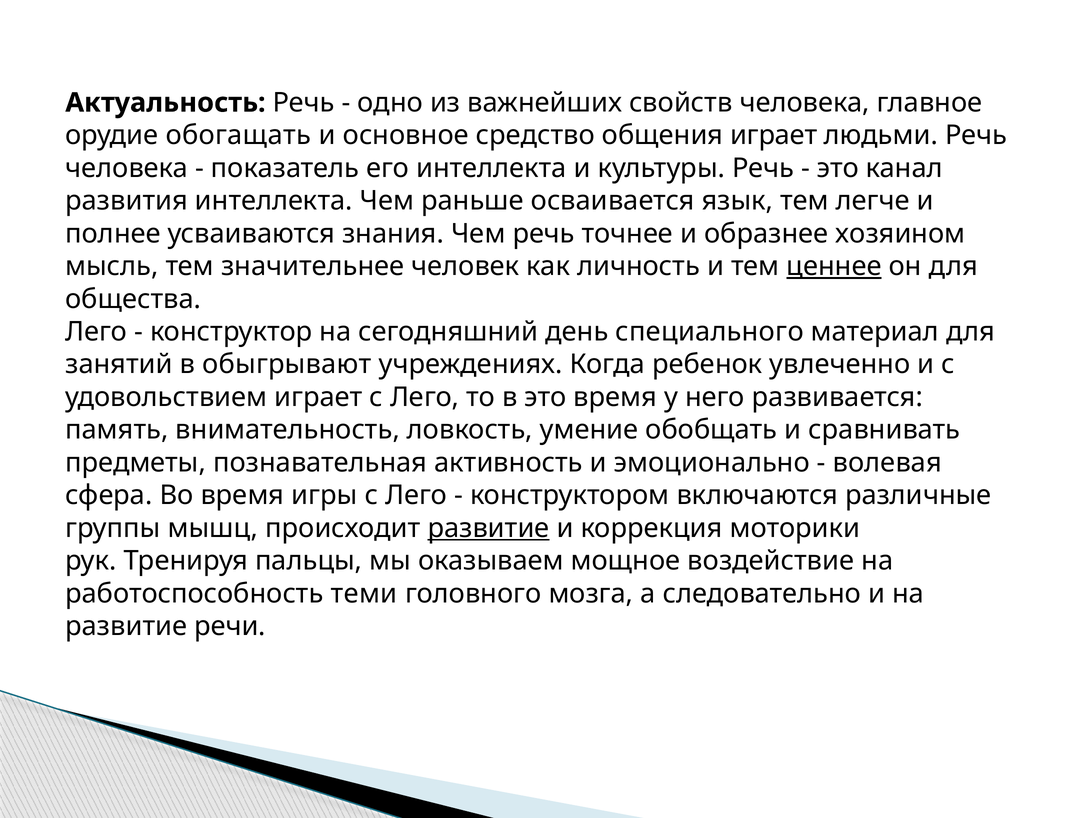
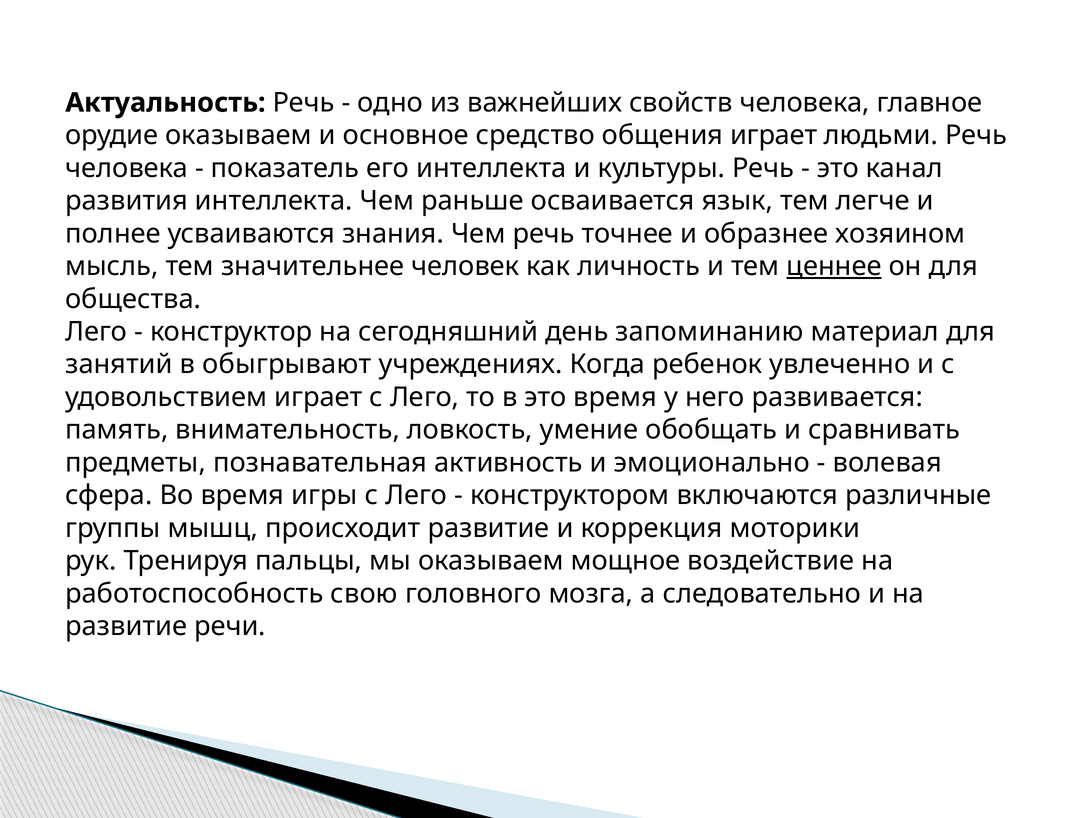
орудие обогащать: обогащать -> оказываем
специального: специального -> запоминанию
развитие at (489, 528) underline: present -> none
теми: теми -> свою
